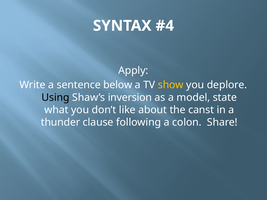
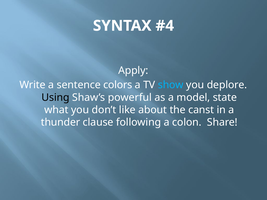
below: below -> colors
show colour: yellow -> light blue
inversion: inversion -> powerful
